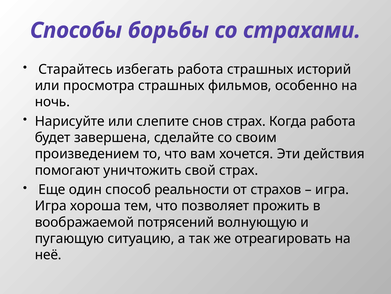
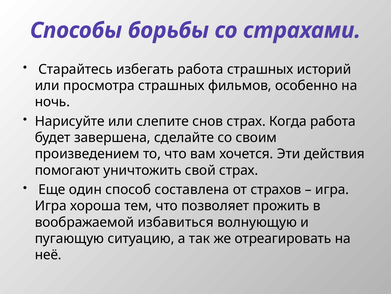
реальности: реальности -> составлена
потрясений: потрясений -> избавиться
